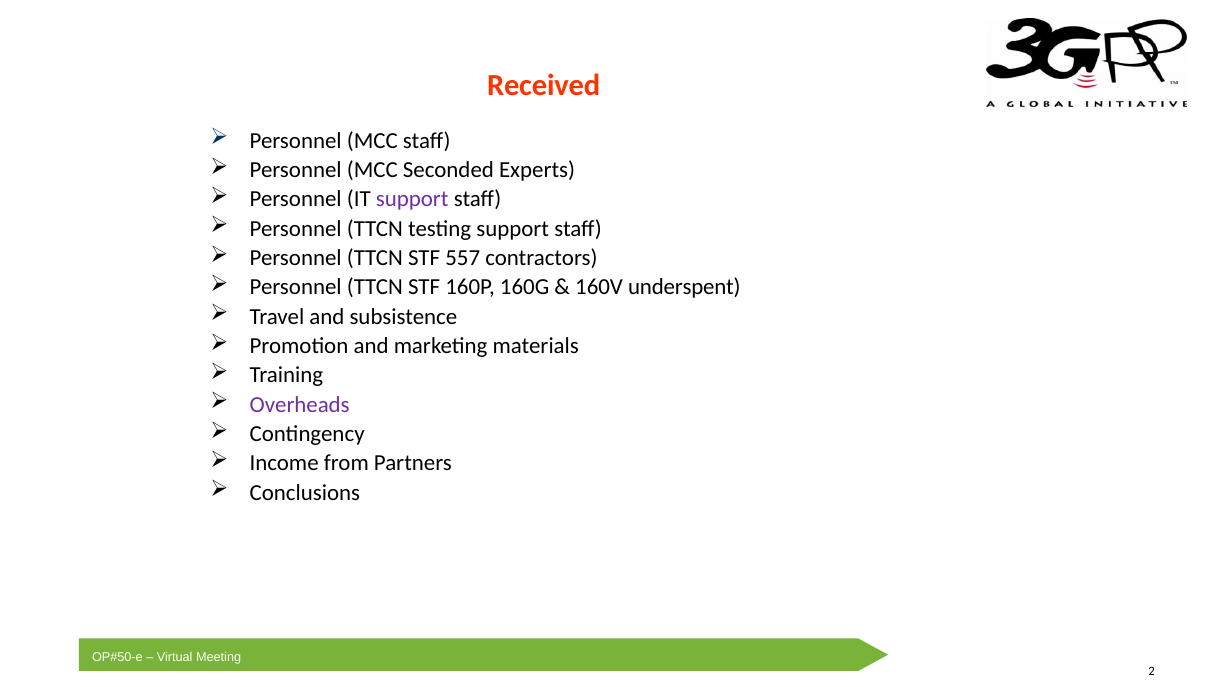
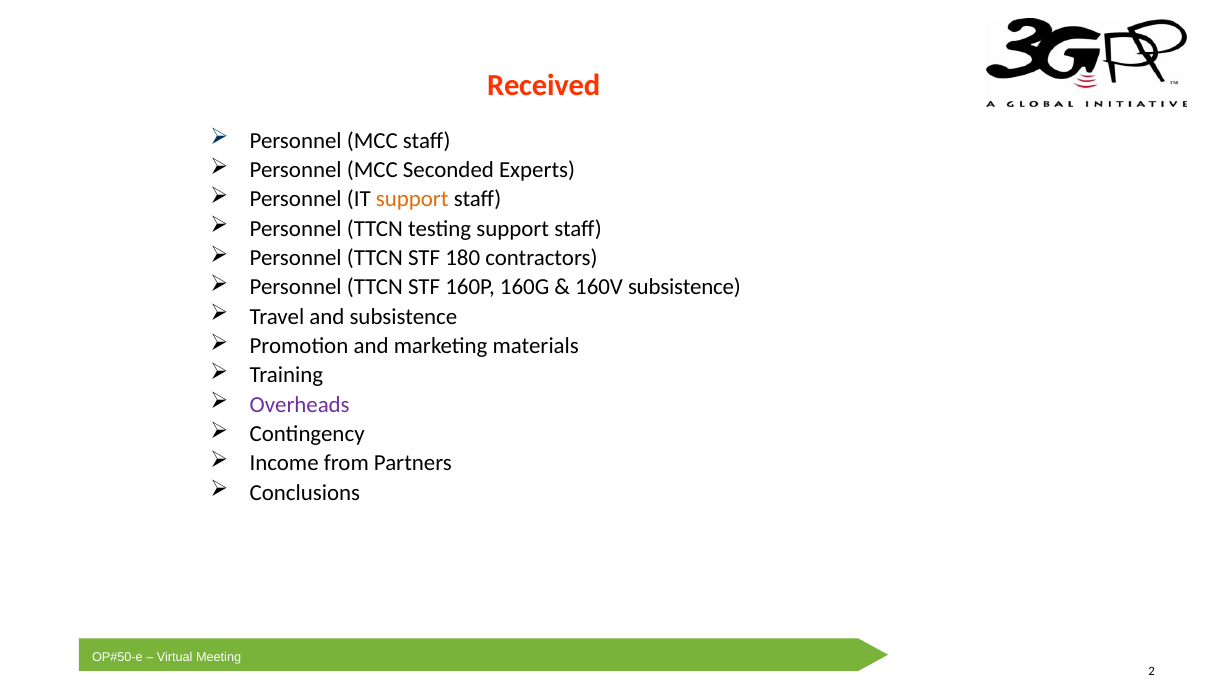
support at (412, 199) colour: purple -> orange
557: 557 -> 180
160V underspent: underspent -> subsistence
